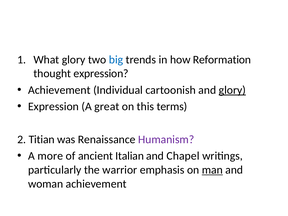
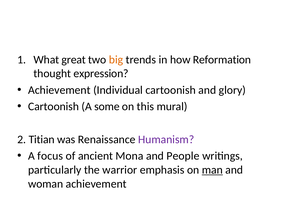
What glory: glory -> great
big colour: blue -> orange
glory at (232, 90) underline: present -> none
Expression at (53, 107): Expression -> Cartoonish
great: great -> some
terms: terms -> mural
more: more -> focus
Italian: Italian -> Mona
Chapel: Chapel -> People
